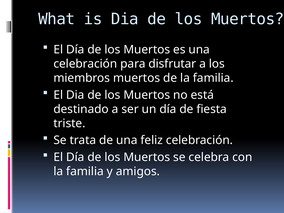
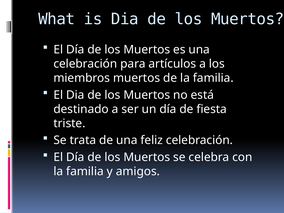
disfrutar: disfrutar -> artículos
